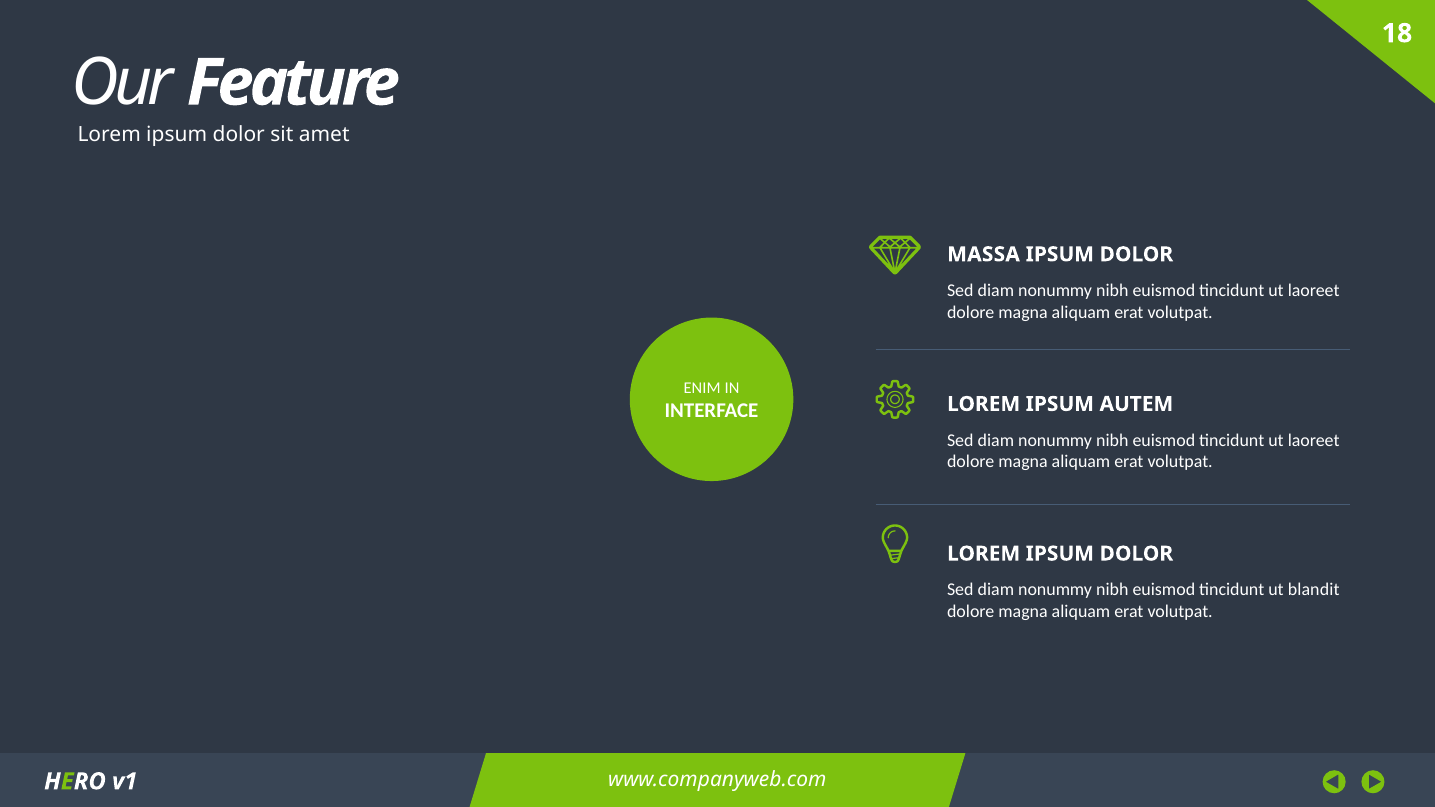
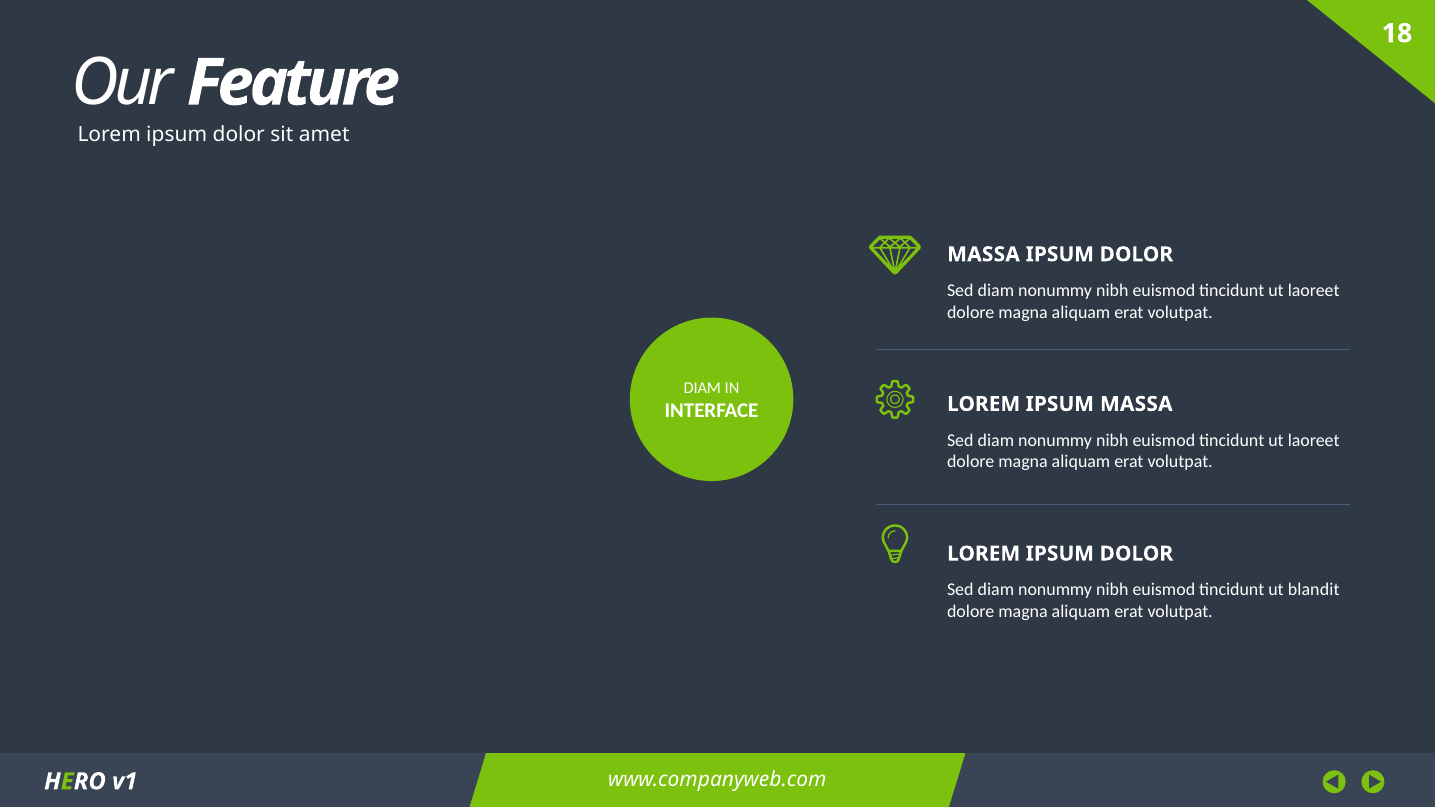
ENIM at (702, 388): ENIM -> DIAM
IPSUM AUTEM: AUTEM -> MASSA
